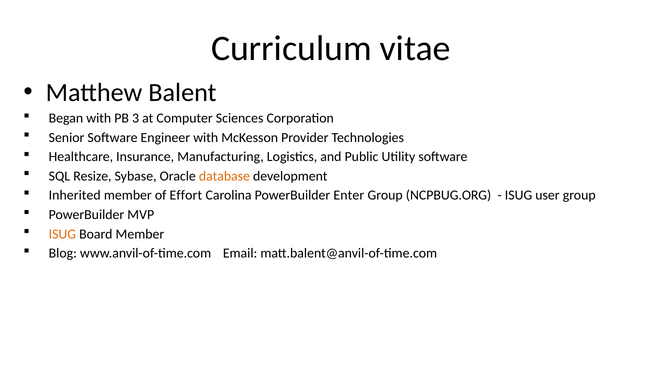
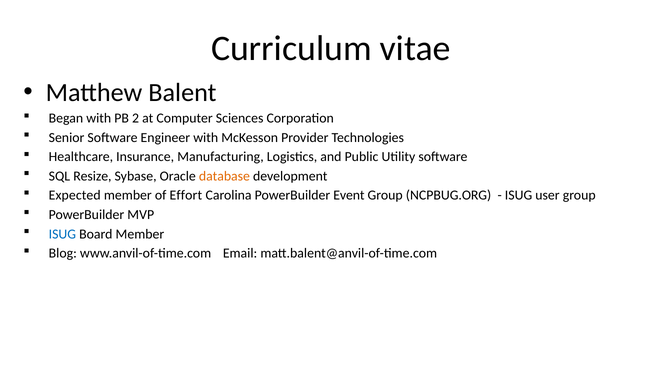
3: 3 -> 2
Inherited: Inherited -> Expected
Enter: Enter -> Event
ISUG at (62, 234) colour: orange -> blue
